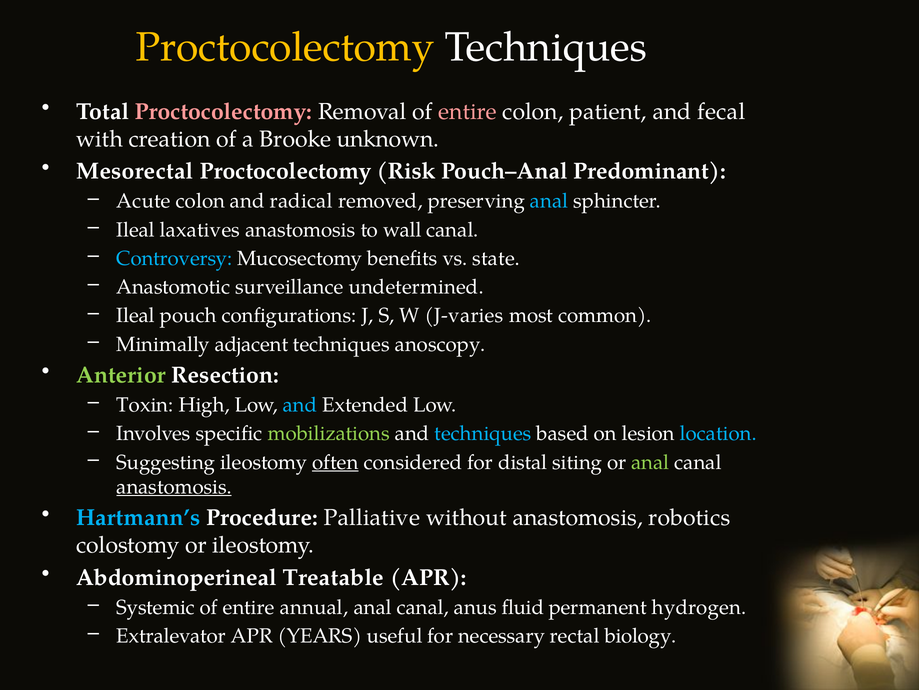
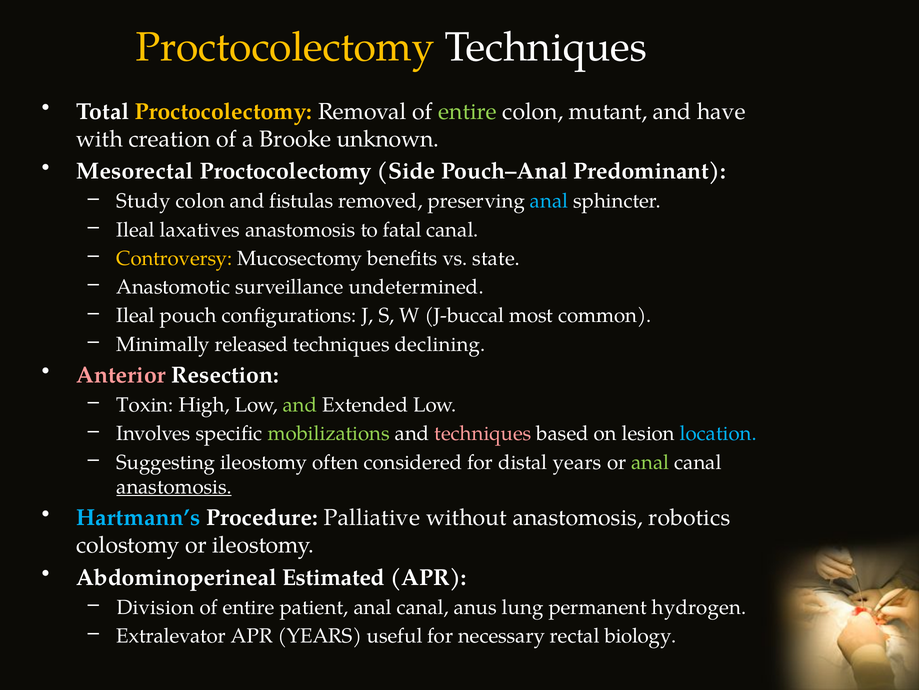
Proctocolectomy at (224, 111) colour: pink -> yellow
entire at (467, 111) colour: pink -> light green
patient: patient -> mutant
fecal: fecal -> have
Risk: Risk -> Side
Acute: Acute -> Study
radical: radical -> fistulas
wall: wall -> fatal
Controversy colour: light blue -> yellow
J-varies: J-varies -> J-buccal
adjacent: adjacent -> released
anoscopy: anoscopy -> declining
Anterior colour: light green -> pink
and at (300, 405) colour: light blue -> light green
techniques at (483, 433) colour: light blue -> pink
often underline: present -> none
distal siting: siting -> years
Treatable: Treatable -> Estimated
Systemic: Systemic -> Division
annual: annual -> patient
fluid: fluid -> lung
